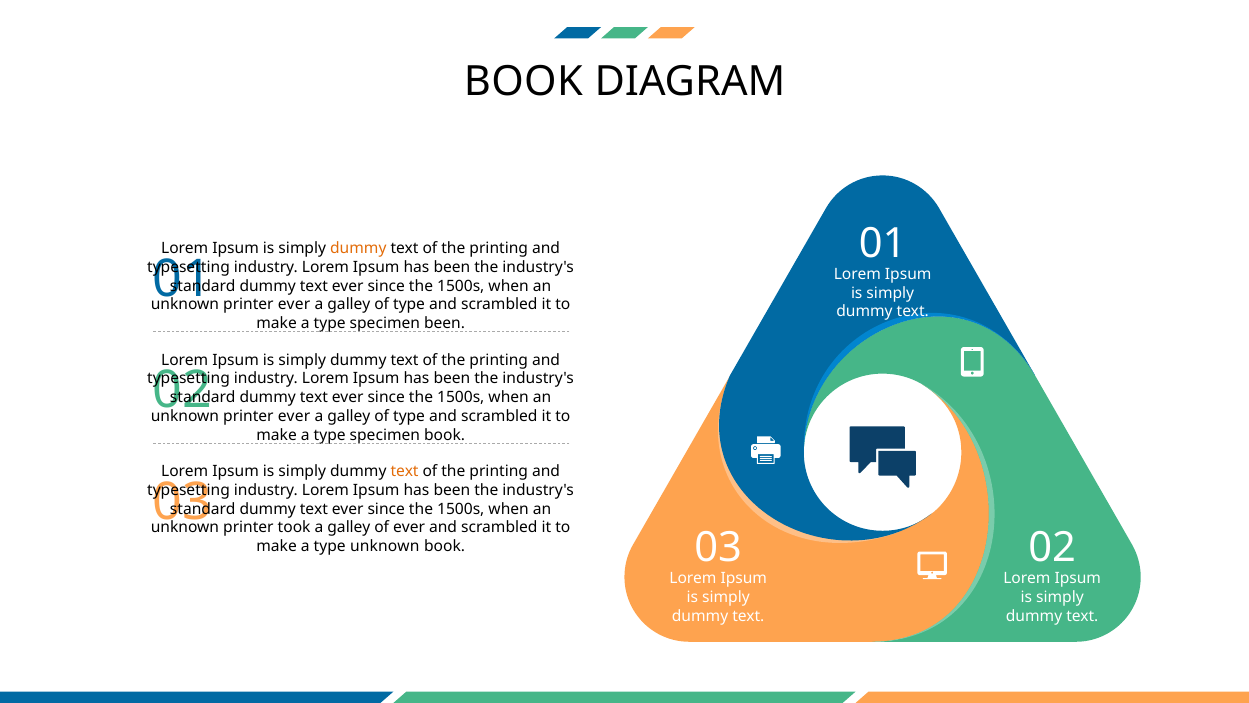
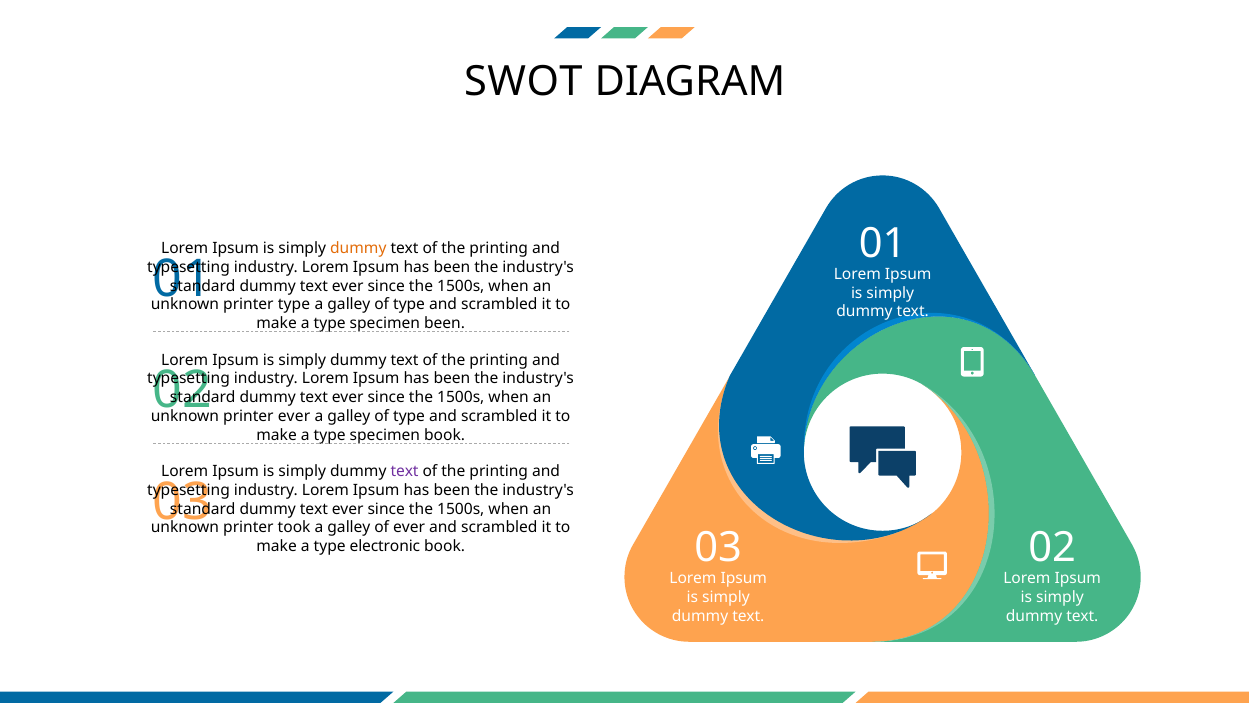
BOOK at (523, 82): BOOK -> SWOT
ever at (294, 305): ever -> type
text at (405, 471) colour: orange -> purple
type unknown: unknown -> electronic
